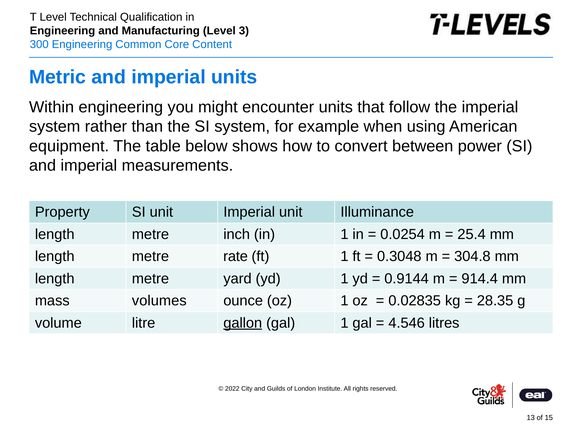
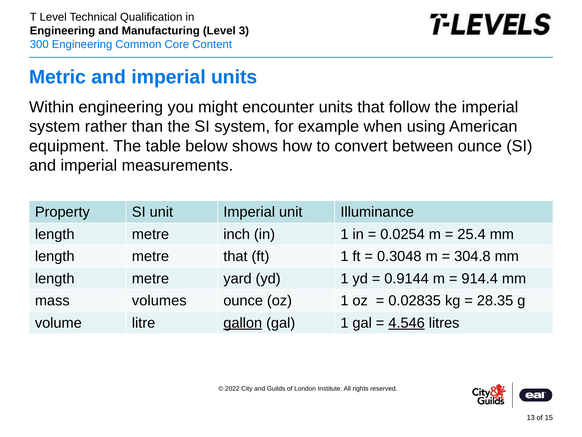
between power: power -> ounce
metre rate: rate -> that
4.546 underline: none -> present
